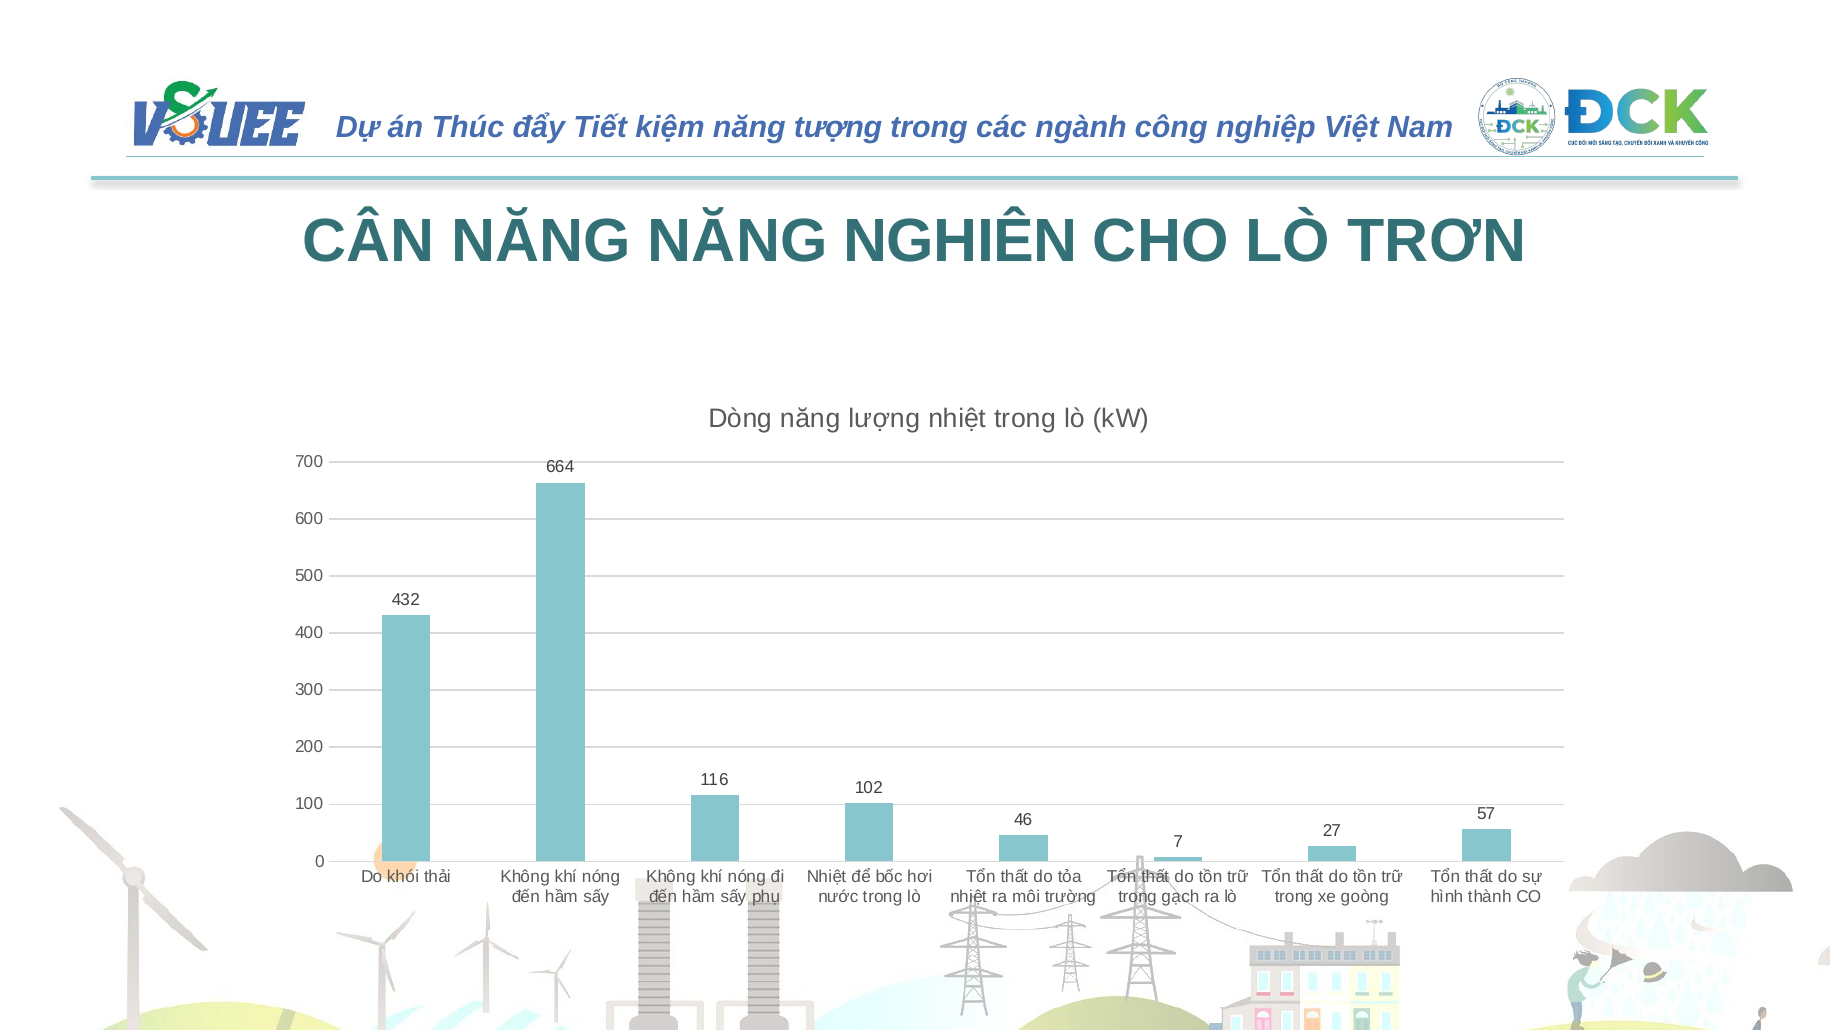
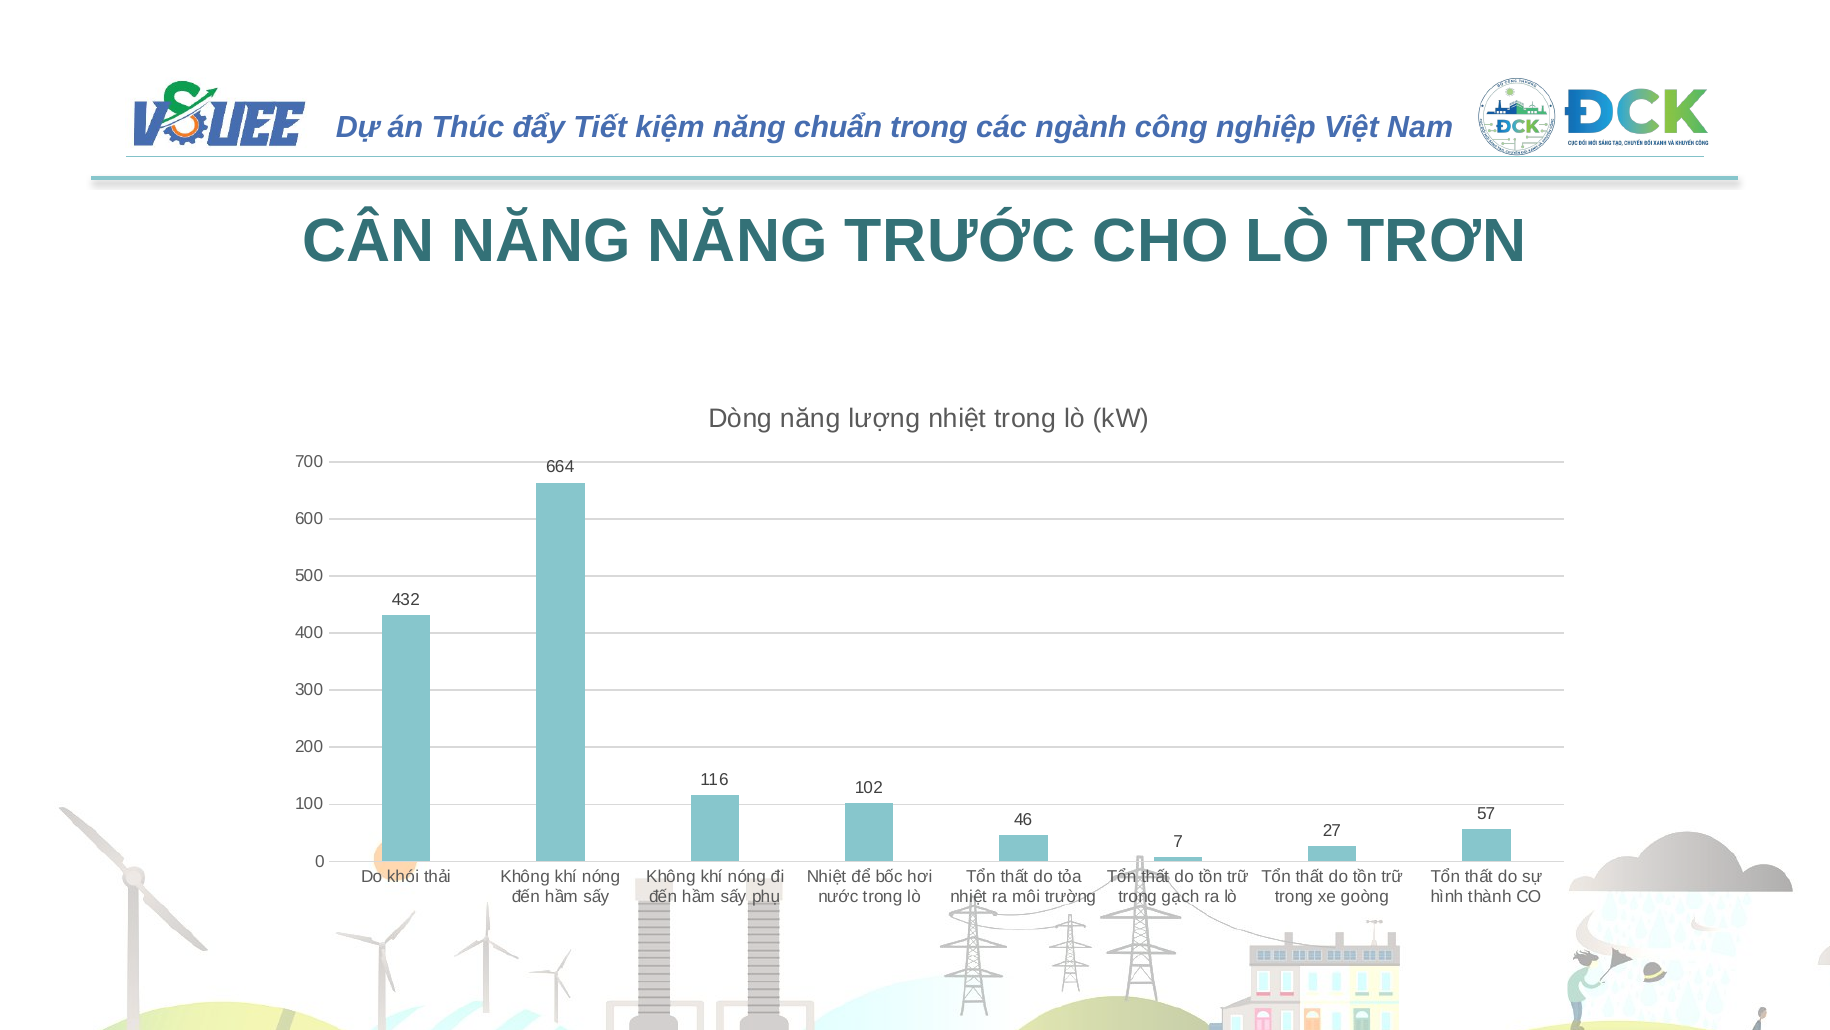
tượng: tượng -> chuẩn
NGHIÊN: NGHIÊN -> TRƯỚC
